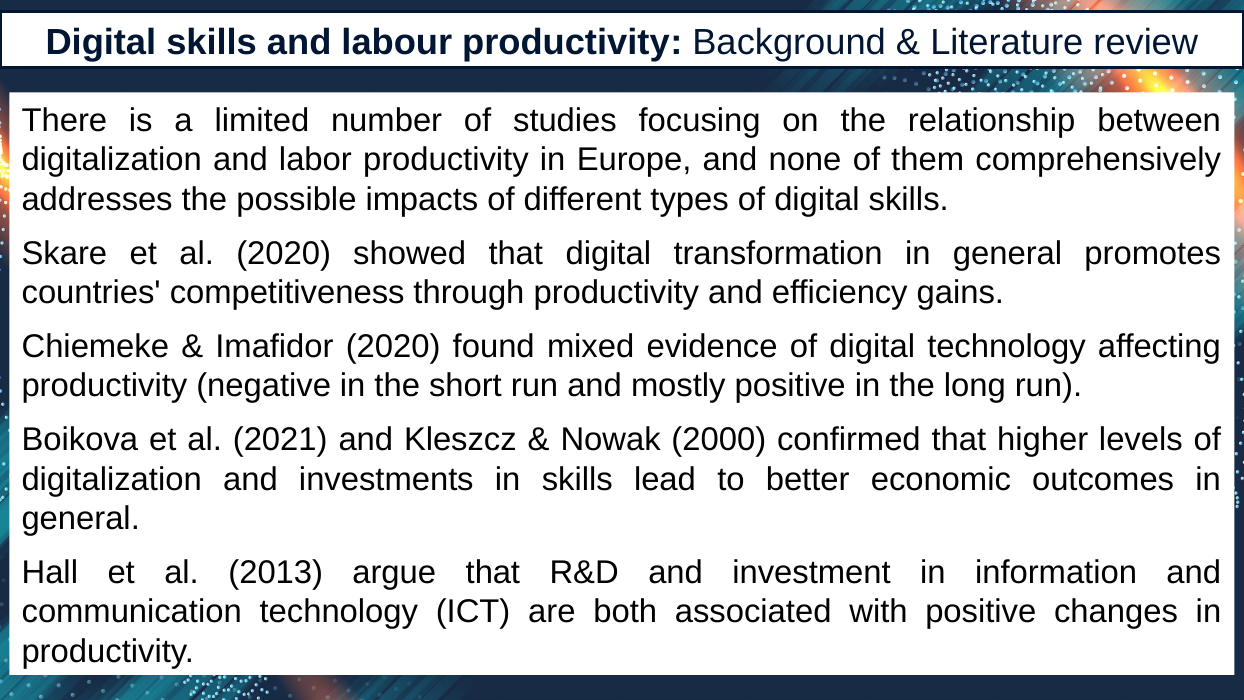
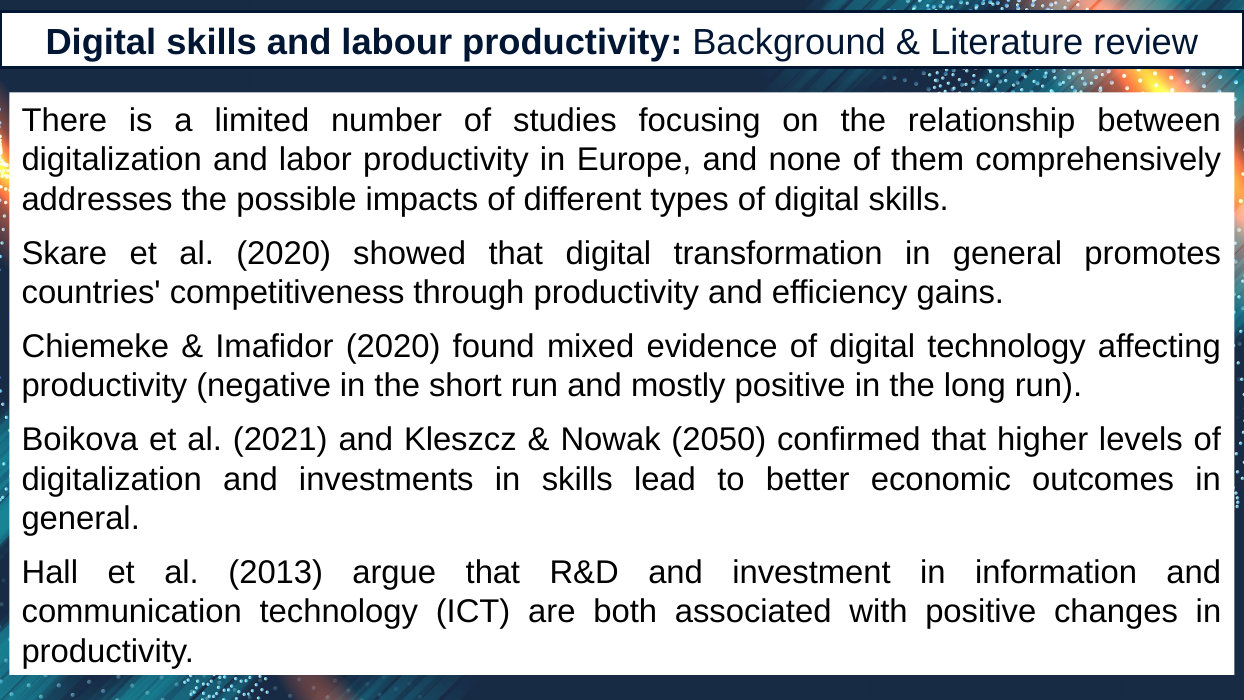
2000: 2000 -> 2050
